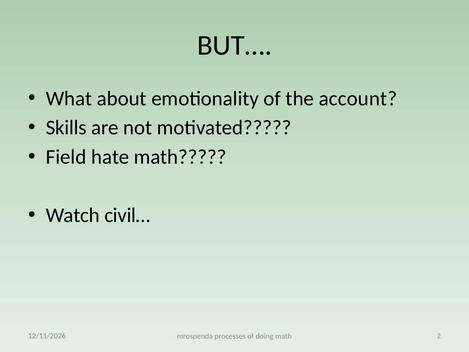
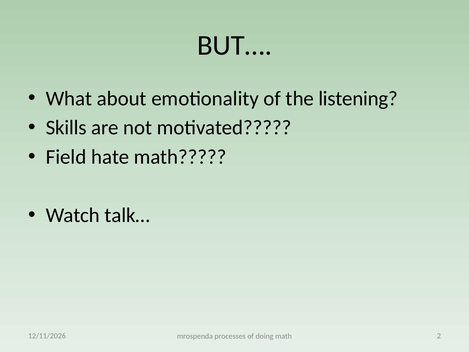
account: account -> listening
civil…: civil… -> talk…
